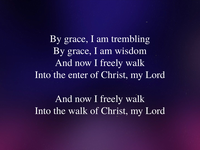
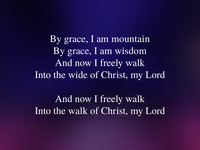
trembling: trembling -> mountain
enter: enter -> wide
